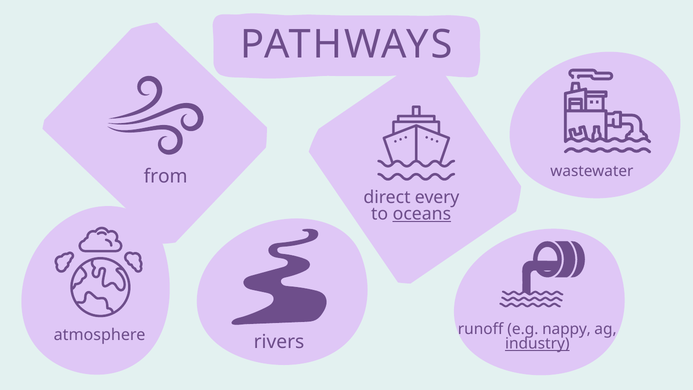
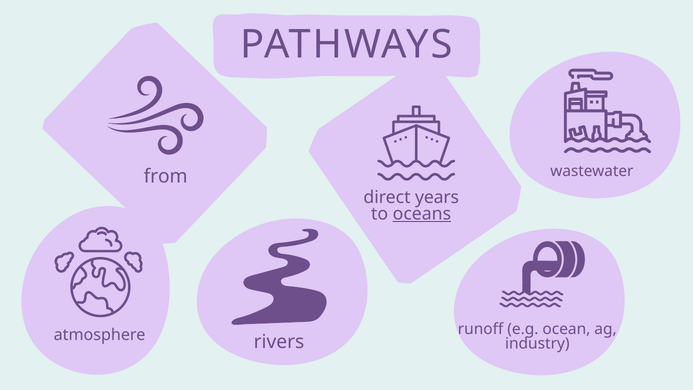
every: every -> years
nappy: nappy -> ocean
industry underline: present -> none
